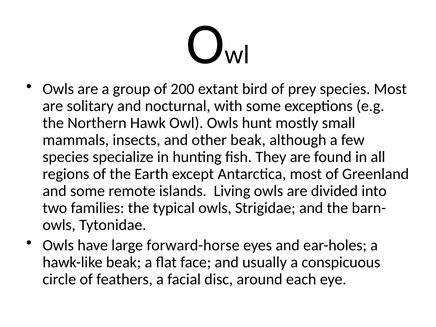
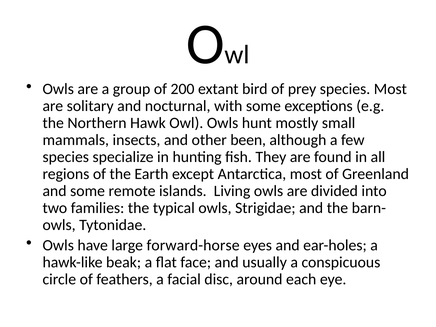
other beak: beak -> been
